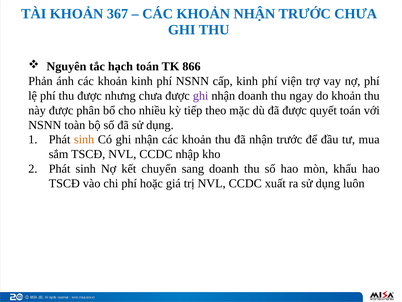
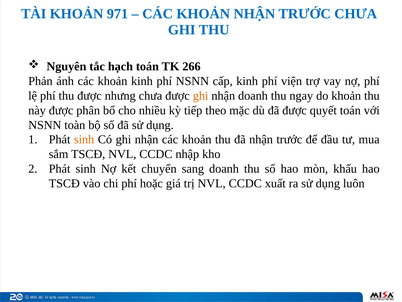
367: 367 -> 971
866: 866 -> 266
ghi at (201, 96) colour: purple -> orange
